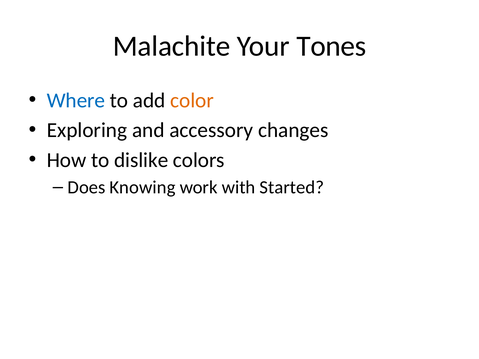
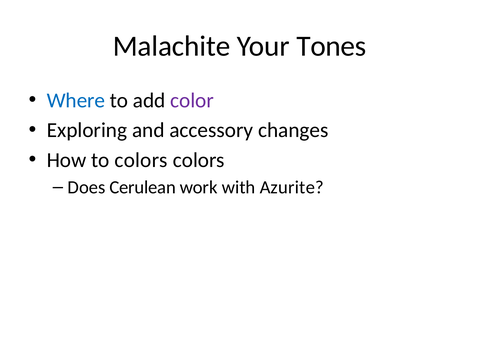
color colour: orange -> purple
to dislike: dislike -> colors
Knowing: Knowing -> Cerulean
Started: Started -> Azurite
